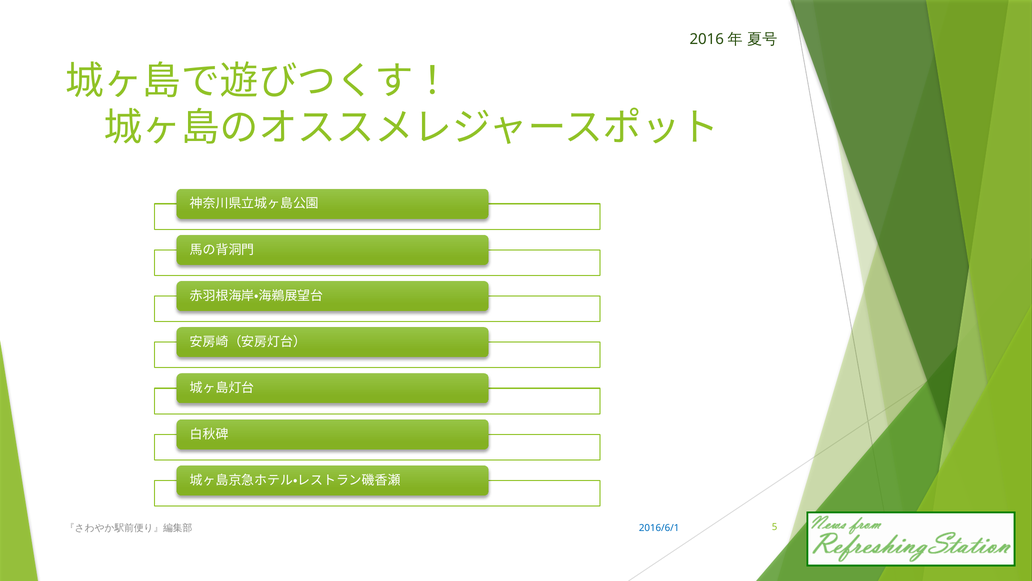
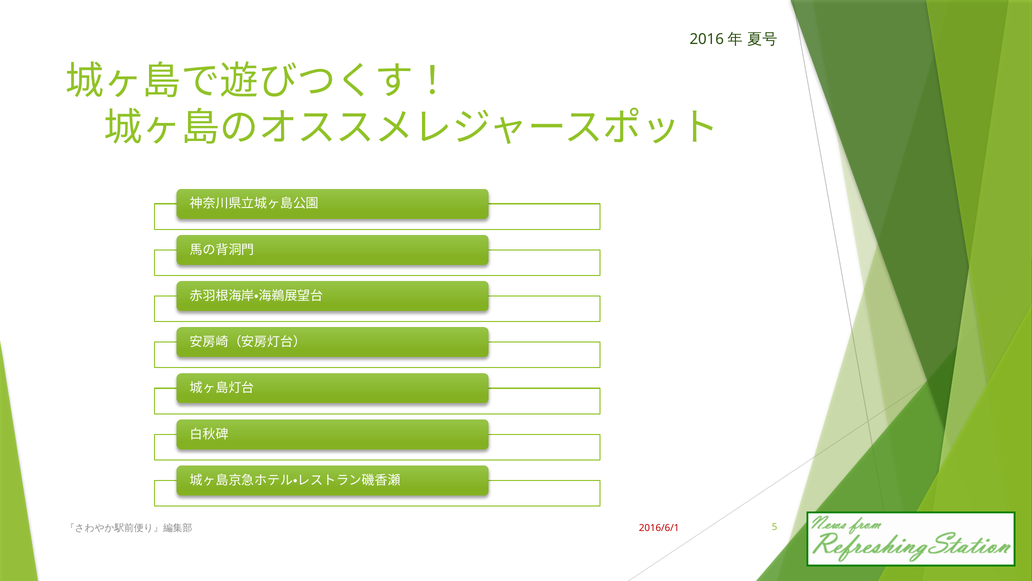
2016/6/1 colour: blue -> red
